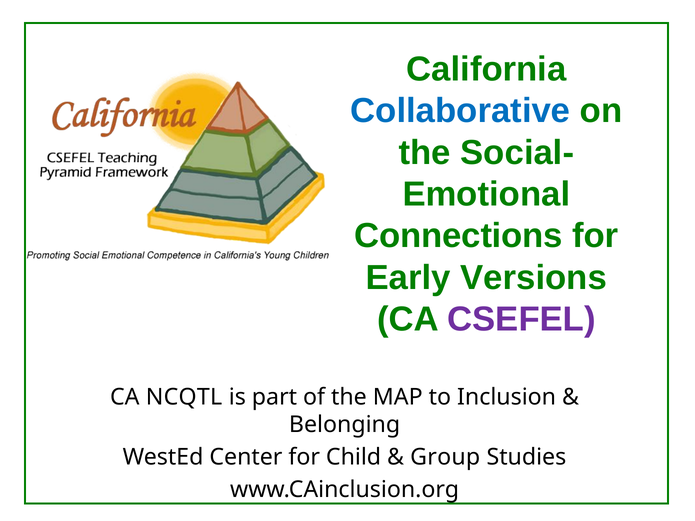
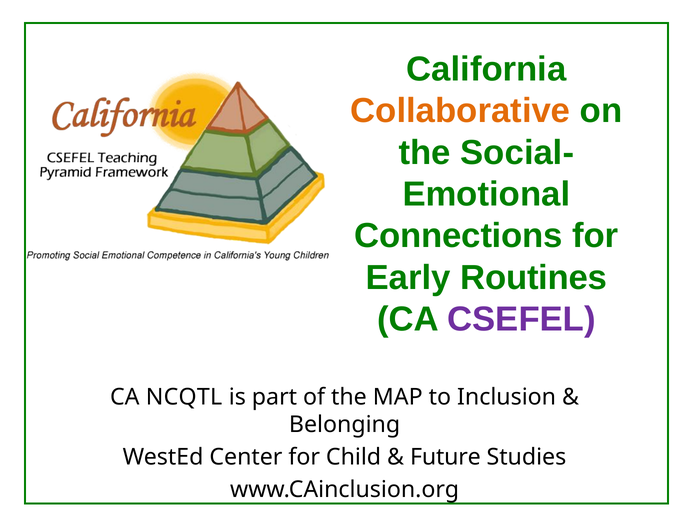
Collaborative colour: blue -> orange
Versions: Versions -> Routines
Group: Group -> Future
